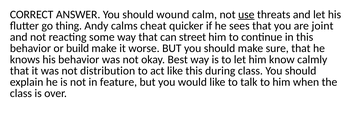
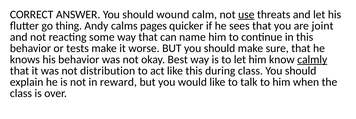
cheat: cheat -> pages
street: street -> name
build: build -> tests
calmly underline: none -> present
feature: feature -> reward
